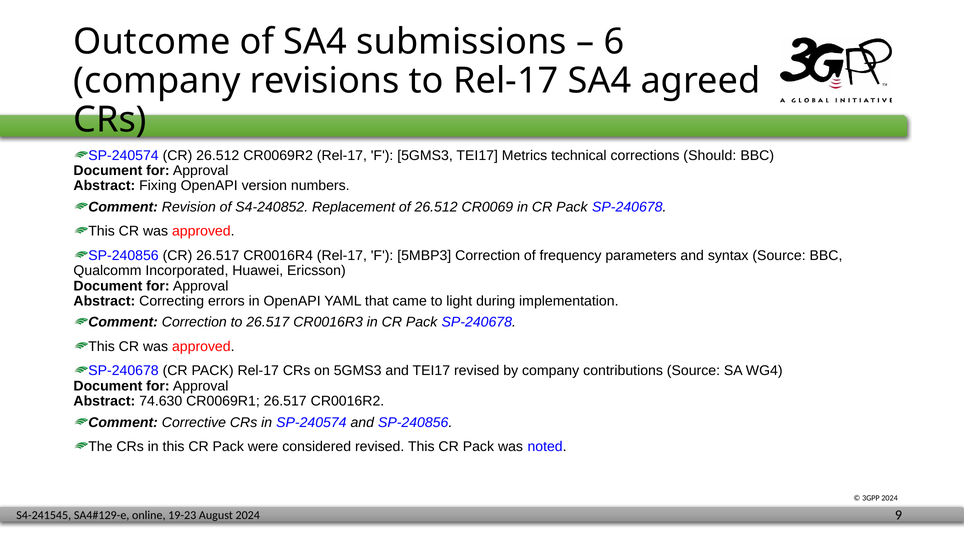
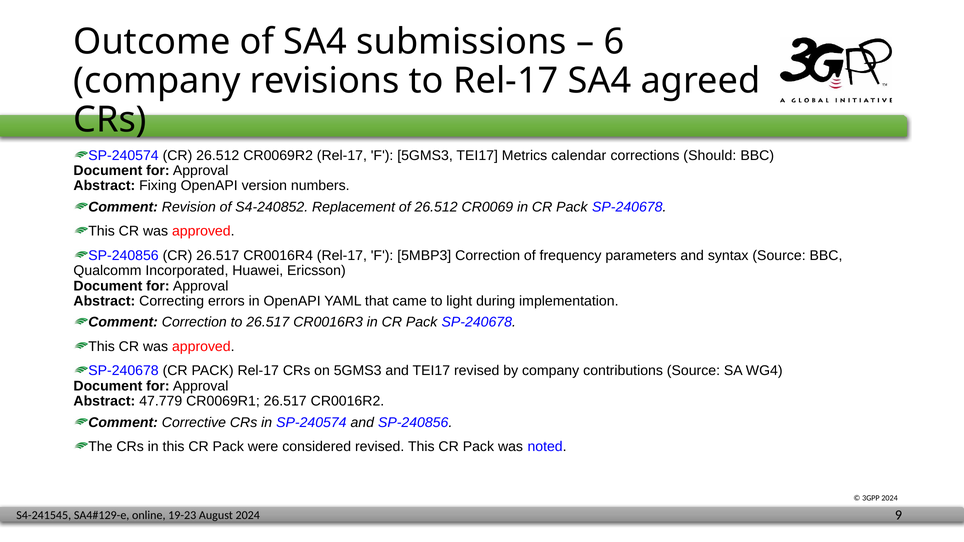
technical: technical -> calendar
74.630: 74.630 -> 47.779
